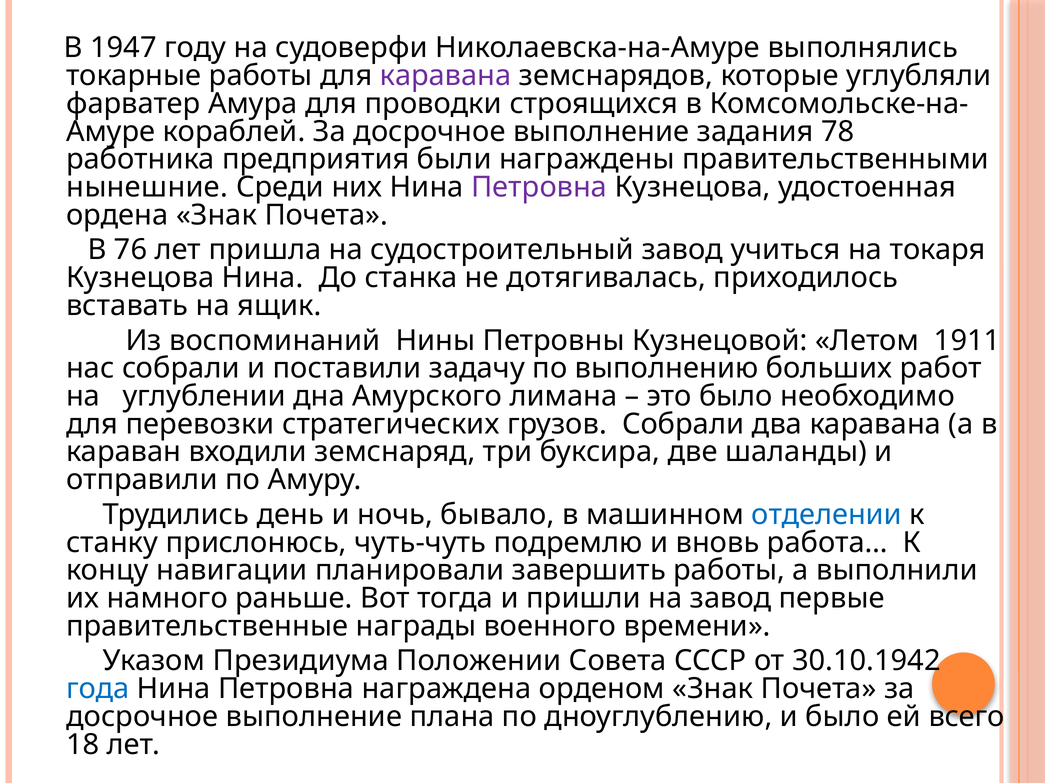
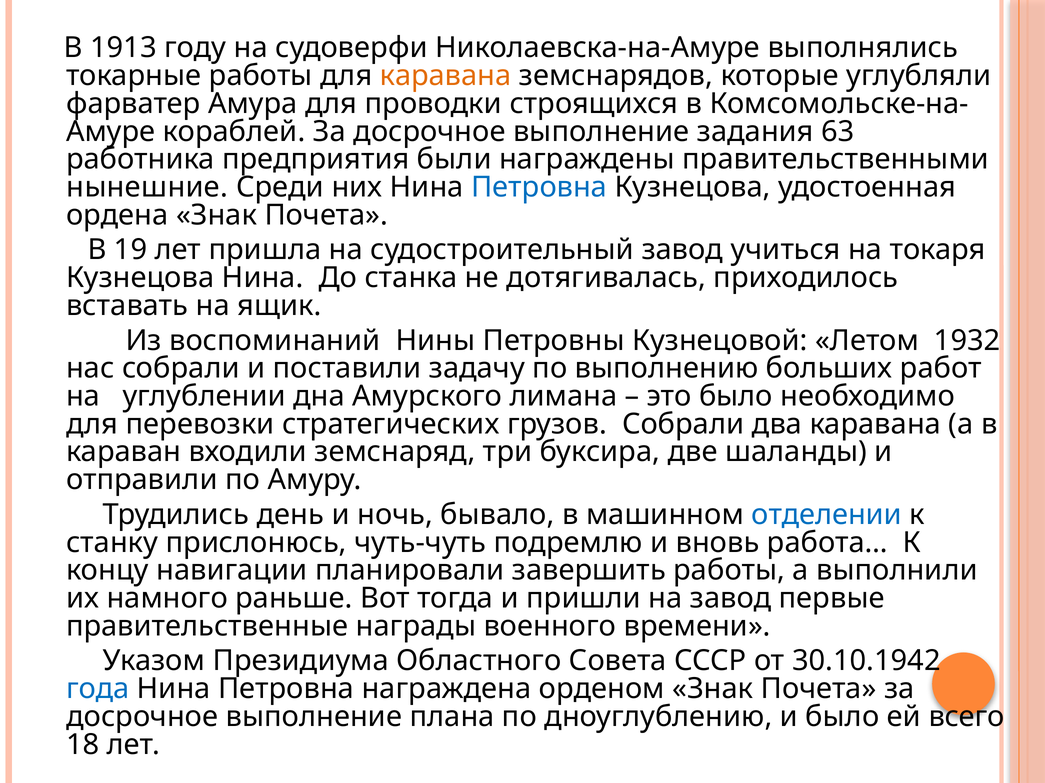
1947: 1947 -> 1913
каравана at (446, 76) colour: purple -> orange
78: 78 -> 63
Петровна at (539, 187) colour: purple -> blue
76: 76 -> 19
1911: 1911 -> 1932
Положении: Положении -> Областного
